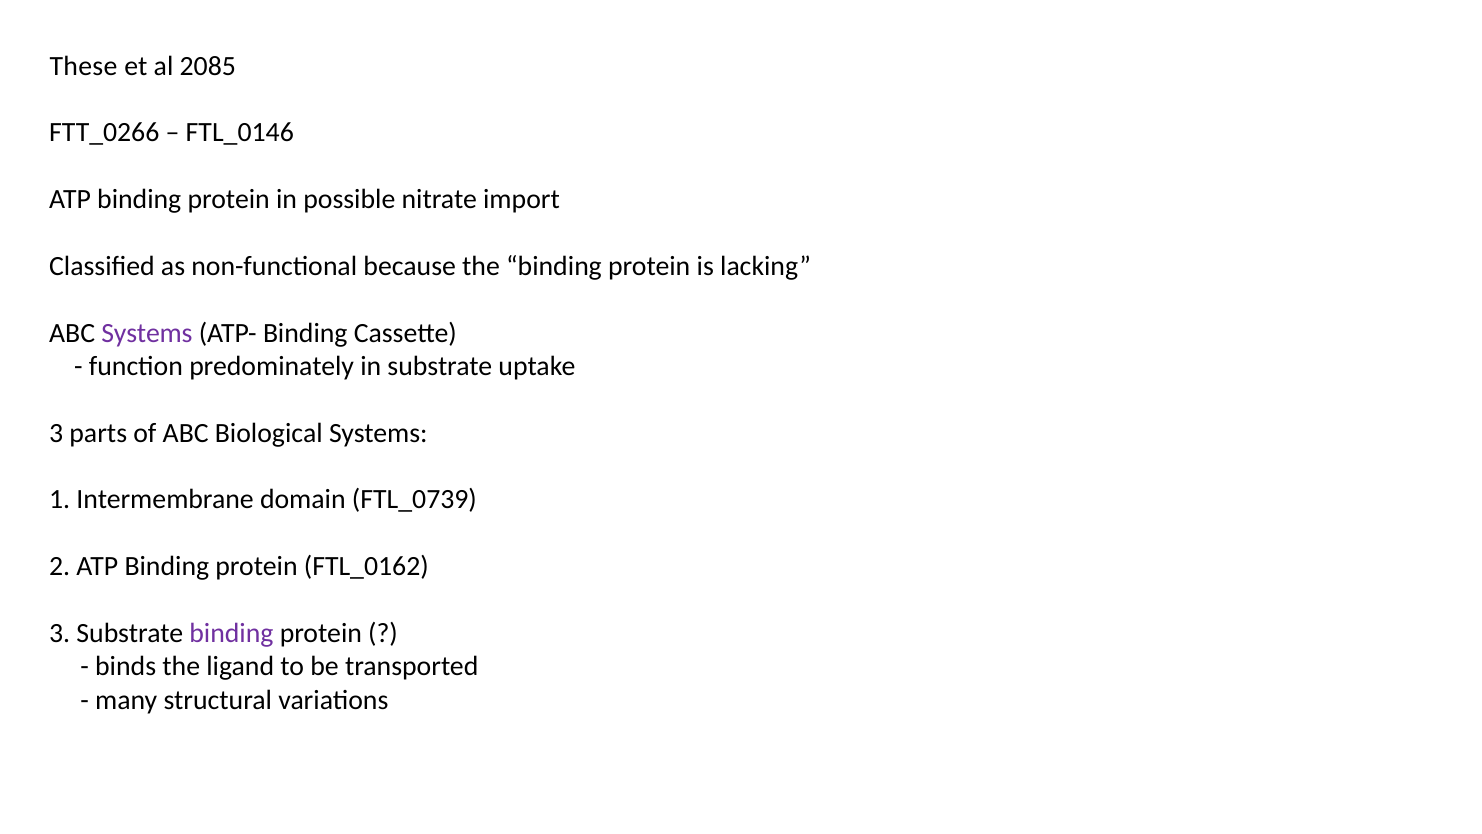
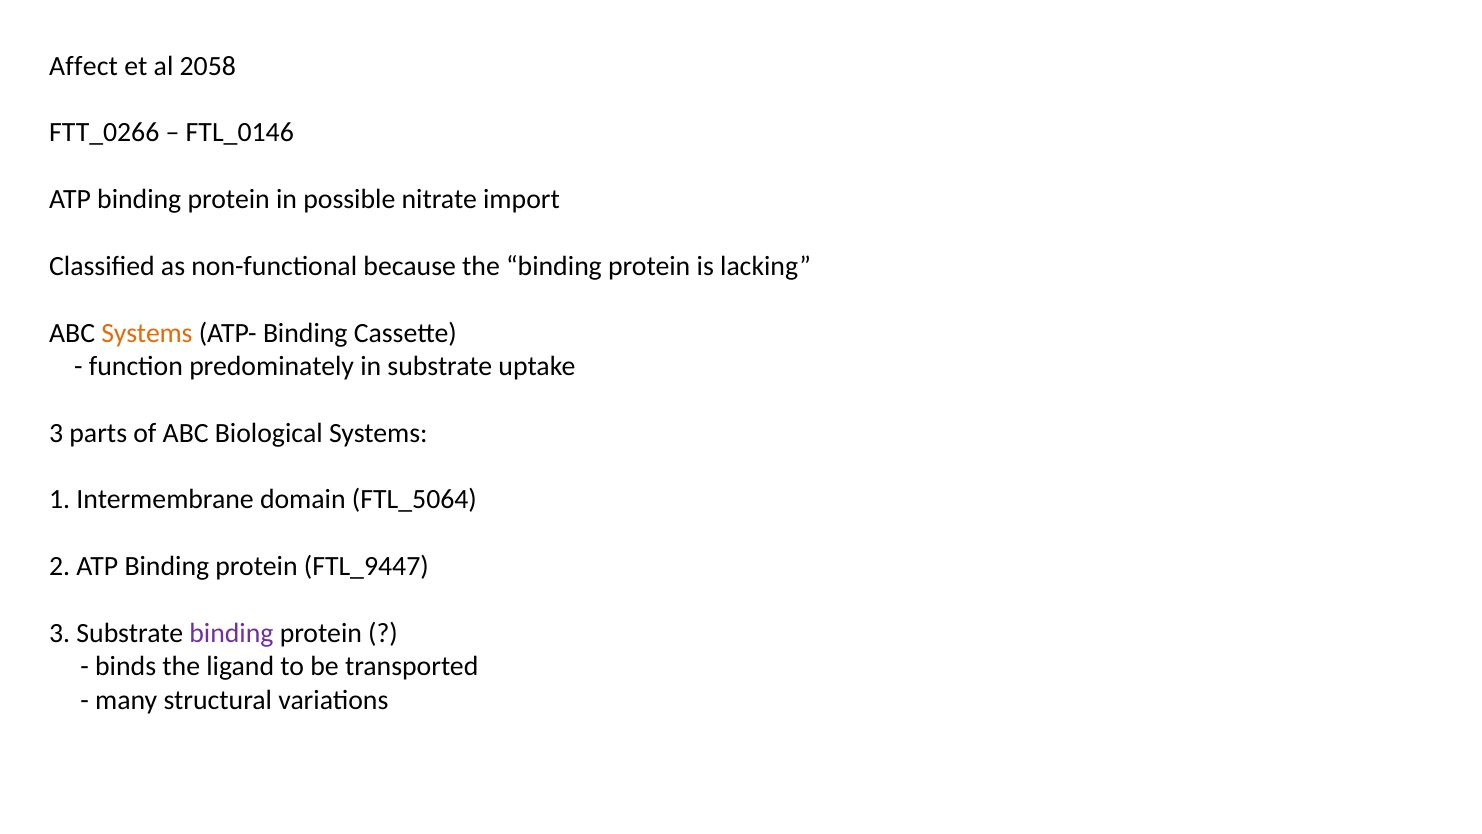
These: These -> Affect
2085: 2085 -> 2058
Systems at (147, 333) colour: purple -> orange
FTL_0739: FTL_0739 -> FTL_5064
FTL_0162: FTL_0162 -> FTL_9447
